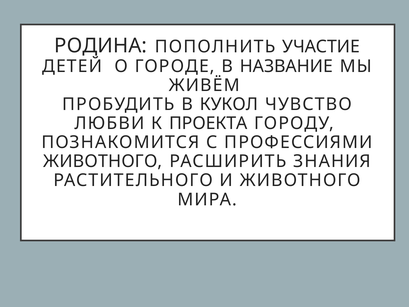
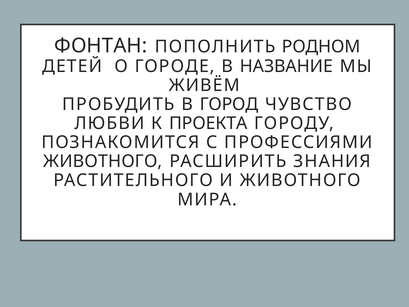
РОДИНА: РОДИНА -> ФОНТАН
УЧАСТИЕ: УЧАСТИЕ -> РОДНОМ
КУКОЛ: КУКОЛ -> ГОРОД
